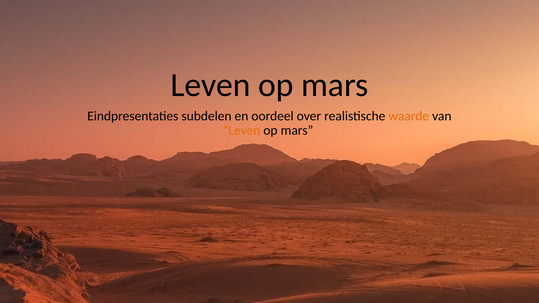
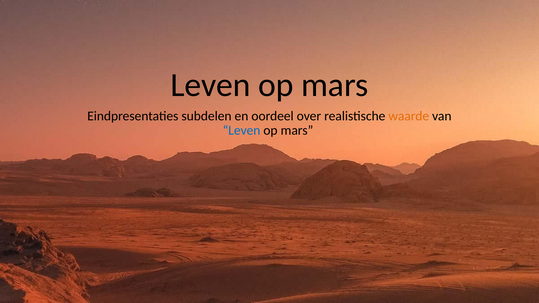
Leven at (242, 131) colour: orange -> blue
